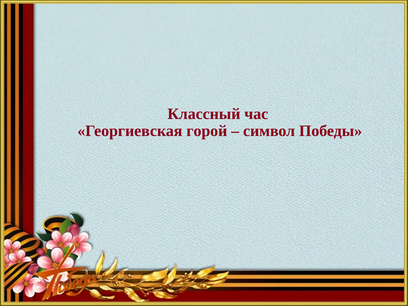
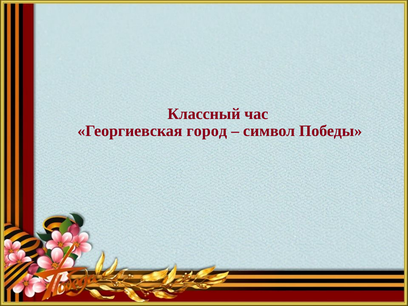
горой: горой -> город
